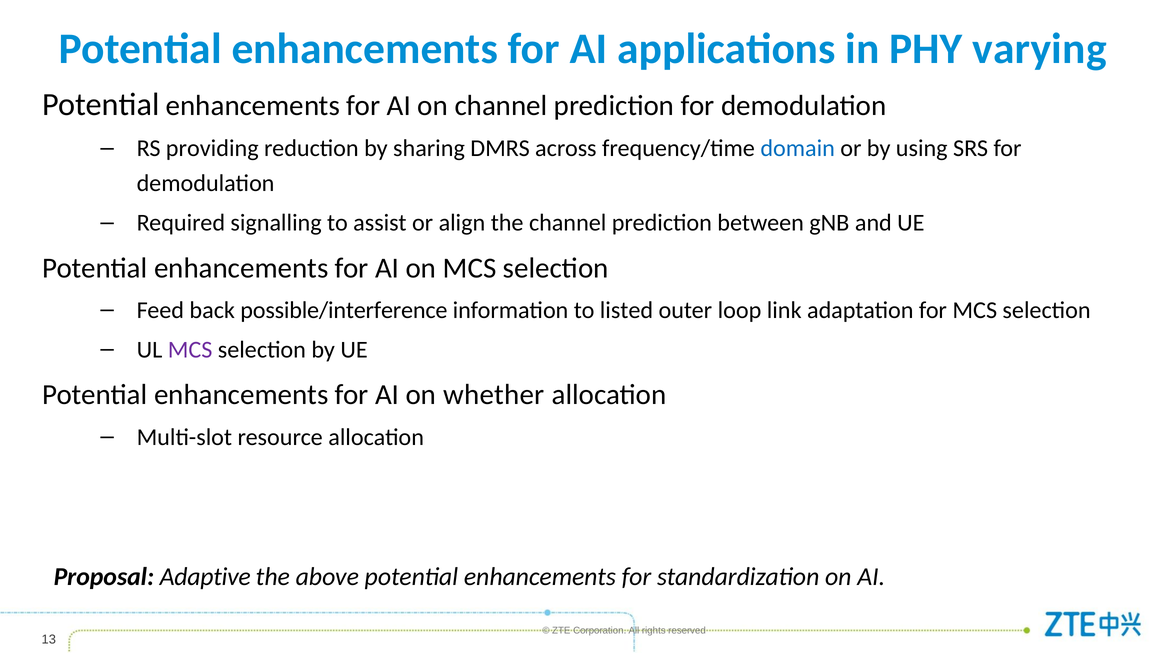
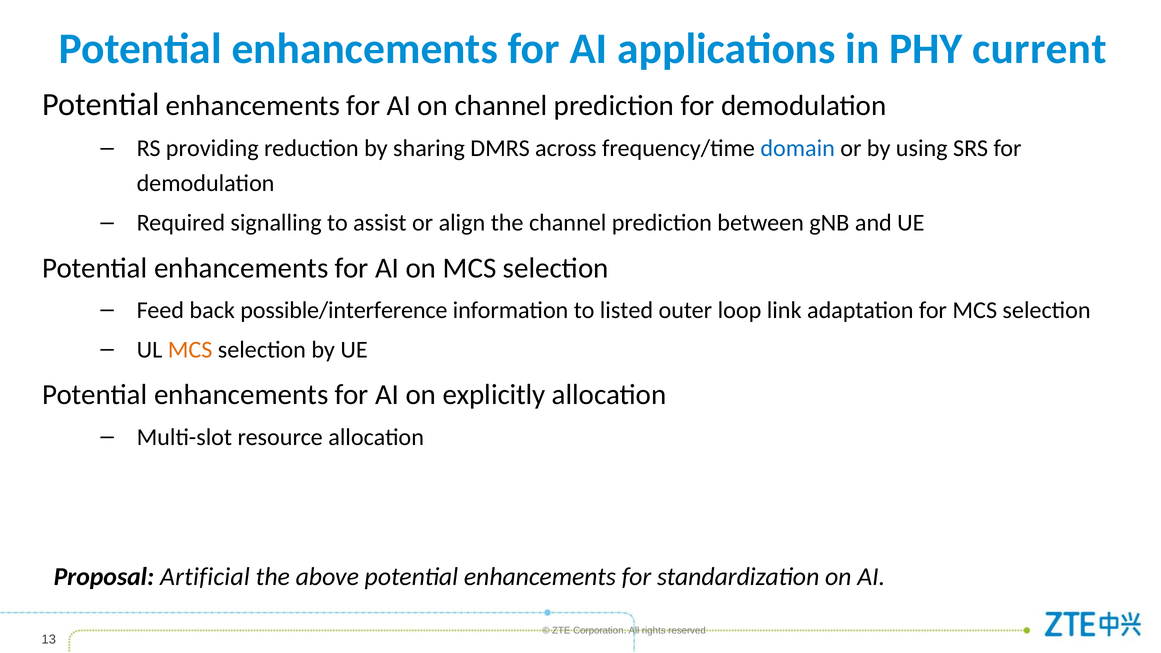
varying: varying -> current
MCS at (190, 350) colour: purple -> orange
whether: whether -> explicitly
Adaptive: Adaptive -> Artificial
